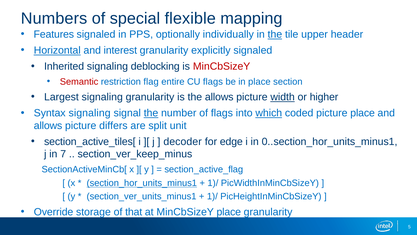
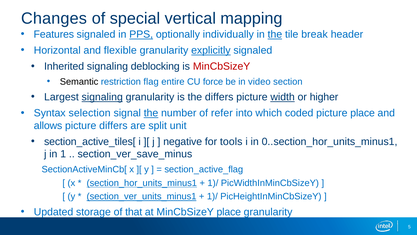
Numbers: Numbers -> Changes
flexible: flexible -> vertical
PPS underline: none -> present
upper: upper -> break
Horizontal underline: present -> none
interest: interest -> flexible
explicitly underline: none -> present
Semantic colour: red -> black
CU flags: flags -> force
in place: place -> video
signaling at (102, 97) underline: none -> present
the allows: allows -> differs
Syntax signaling: signaling -> selection
of flags: flags -> refer
which underline: present -> none
decoder: decoder -> negative
edge: edge -> tools
7: 7 -> 1
section_ver_keep_minus: section_ver_keep_minus -> section_ver_save_minus
section_ver_units_minus1 underline: none -> present
Override: Override -> Updated
